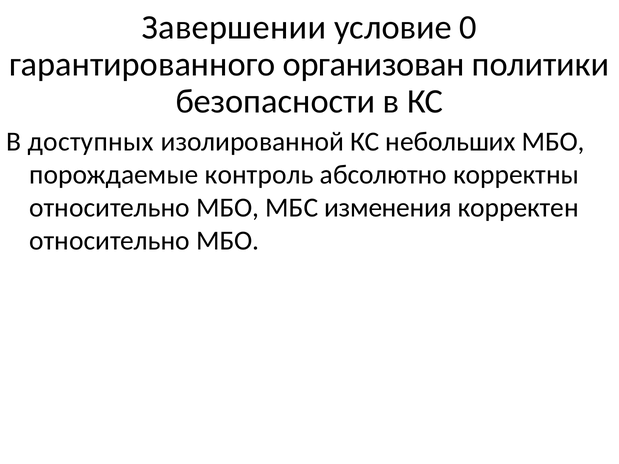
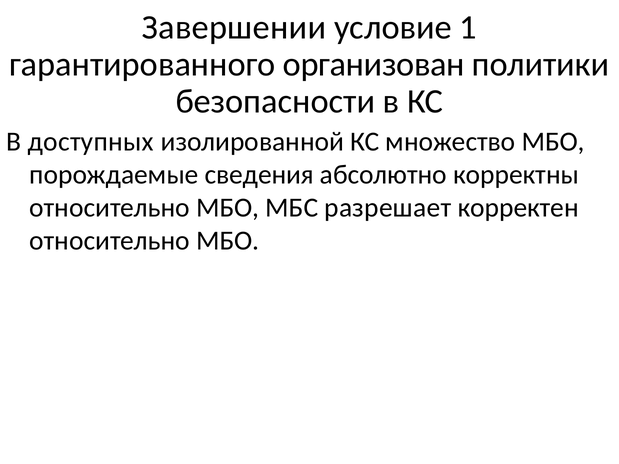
0: 0 -> 1
небольших: небольших -> множество
контроль: контроль -> сведения
изменения: изменения -> разрешает
